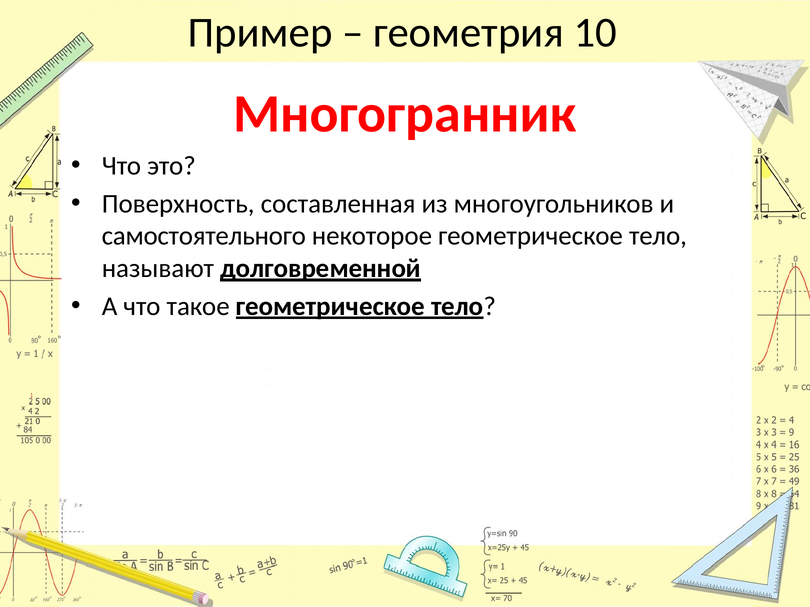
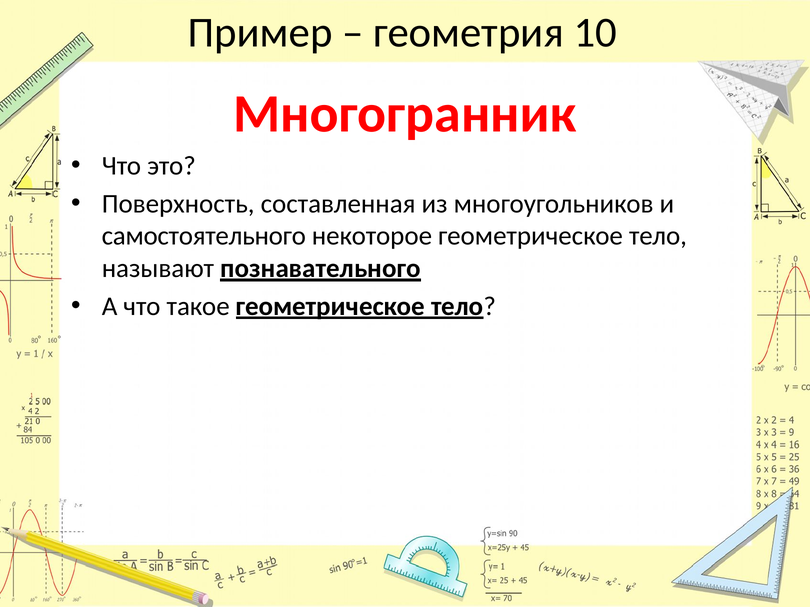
долговременной: долговременной -> познавательного
